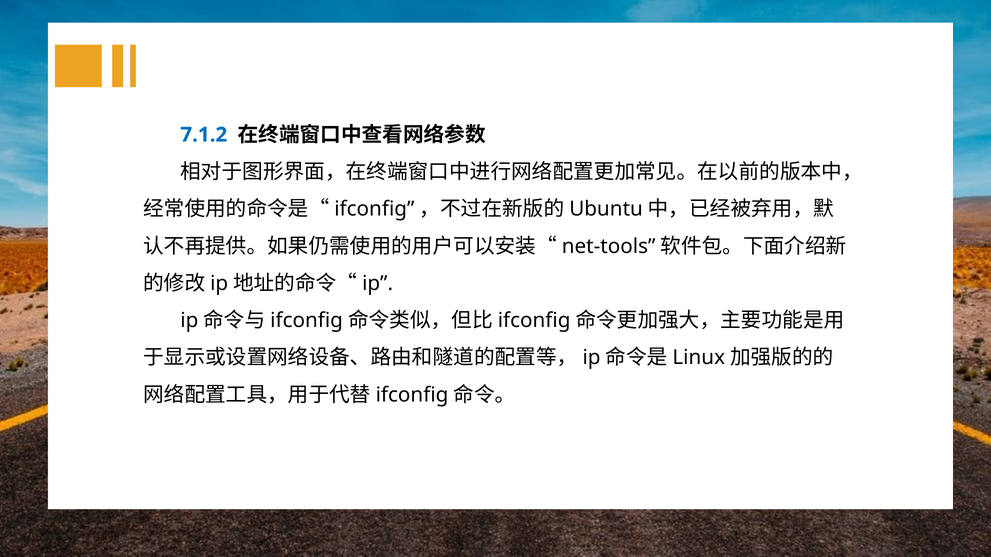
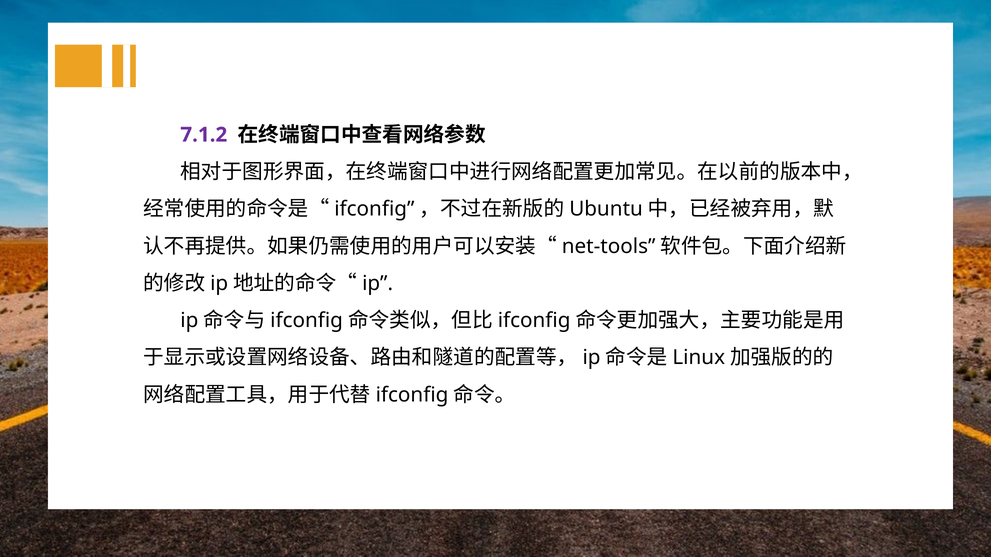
7.1.2 colour: blue -> purple
